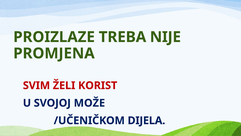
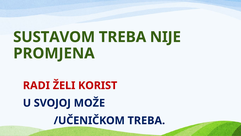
PROIZLAZE: PROIZLAZE -> SUSTAVOM
SVIM: SVIM -> RADI
/UČENIČKOM DIJELA: DIJELA -> TREBA
